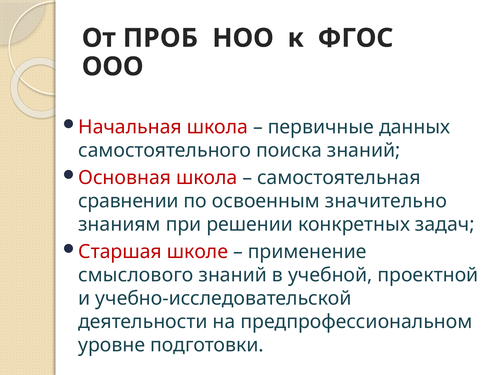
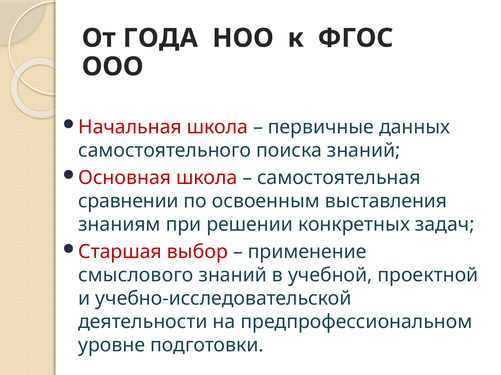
ПРОБ: ПРОБ -> ГОДА
значительно: значительно -> выставления
школе: школе -> выбор
